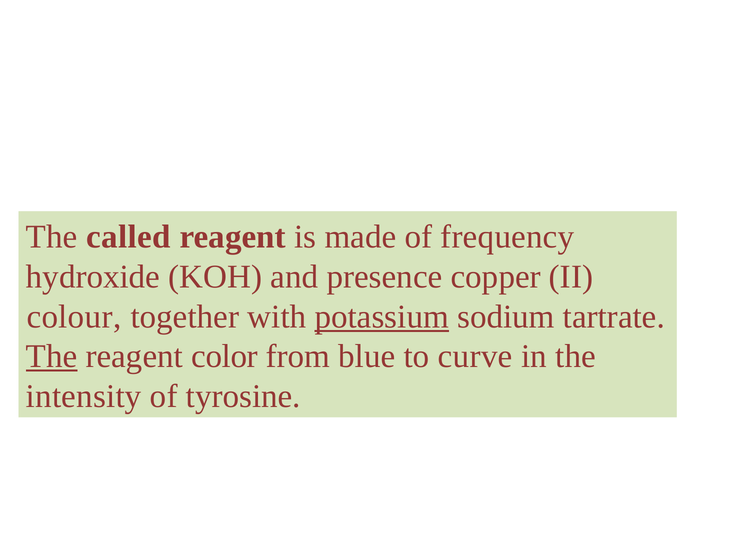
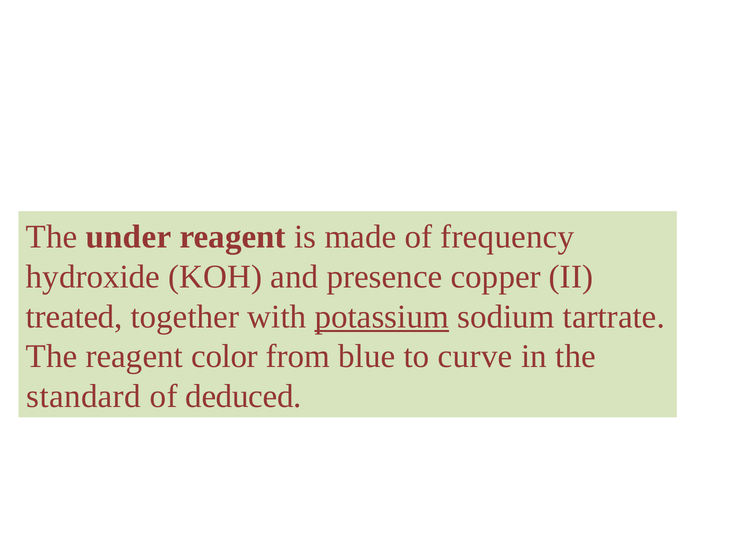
called: called -> under
colour: colour -> treated
The at (52, 356) underline: present -> none
intensity: intensity -> standard
tyrosine: tyrosine -> deduced
